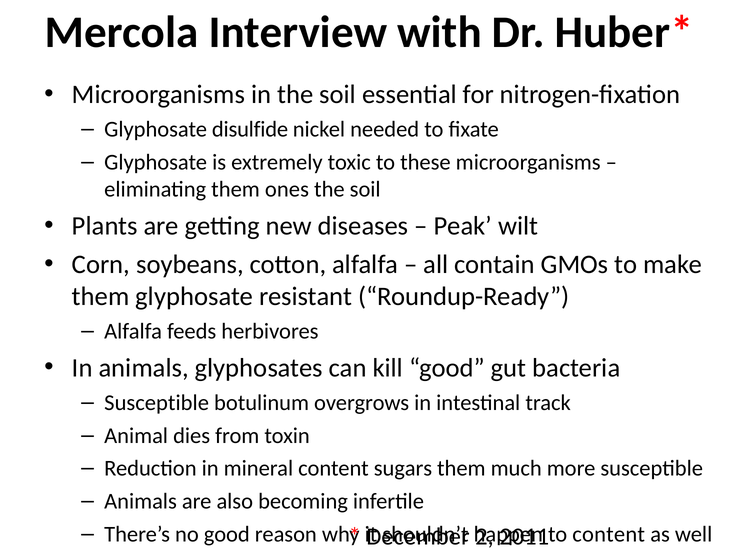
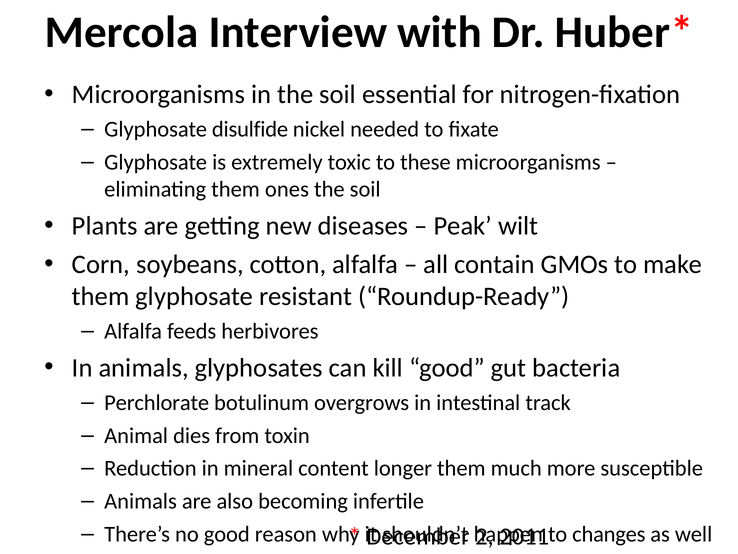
Susceptible at (157, 402): Susceptible -> Perchlorate
sugars: sugars -> longer
to content: content -> changes
